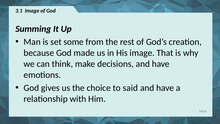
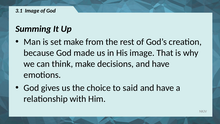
set some: some -> make
